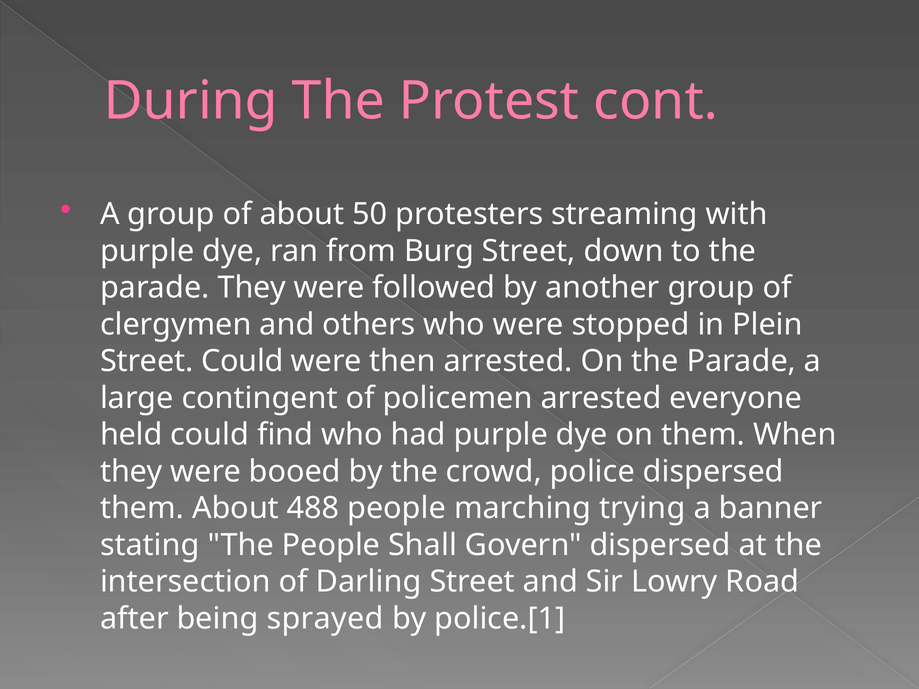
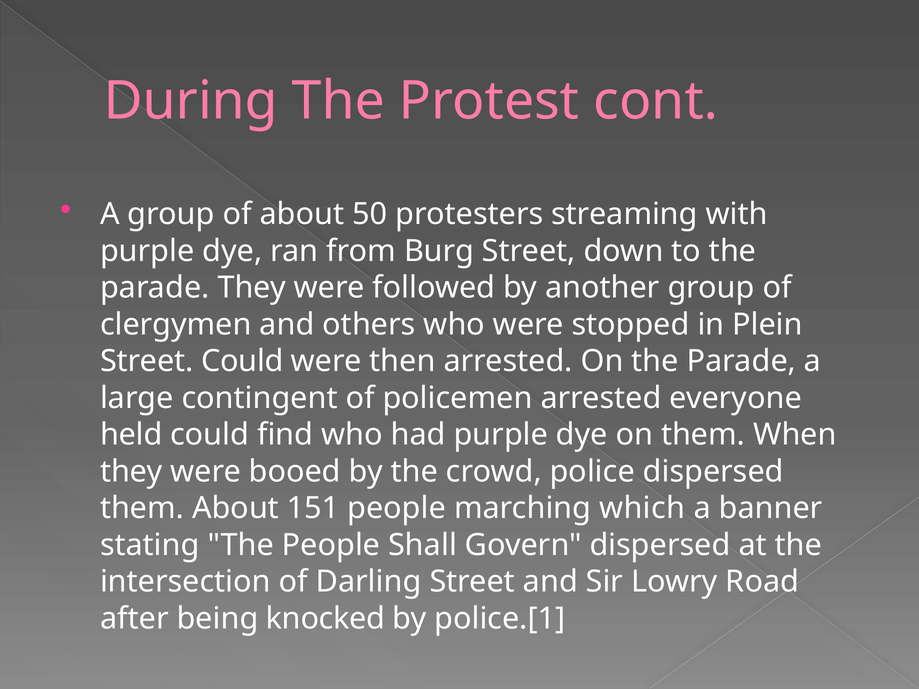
488: 488 -> 151
trying: trying -> which
sprayed: sprayed -> knocked
